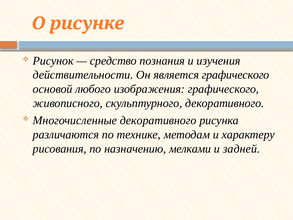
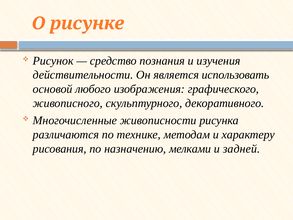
является графического: графического -> использовать
Многочисленные декоративного: декоративного -> живописности
